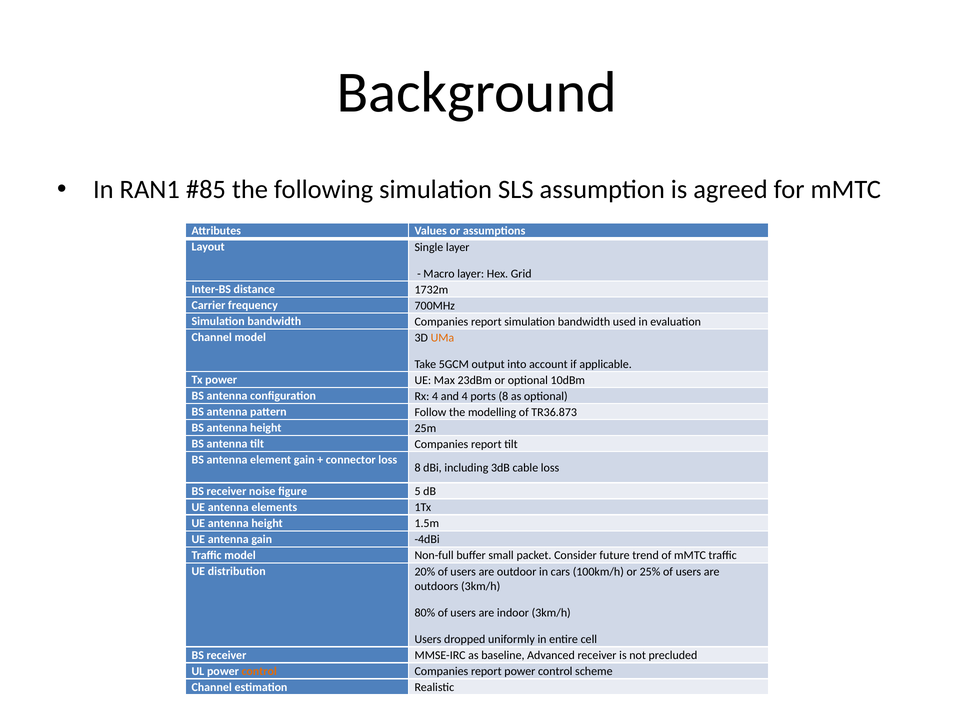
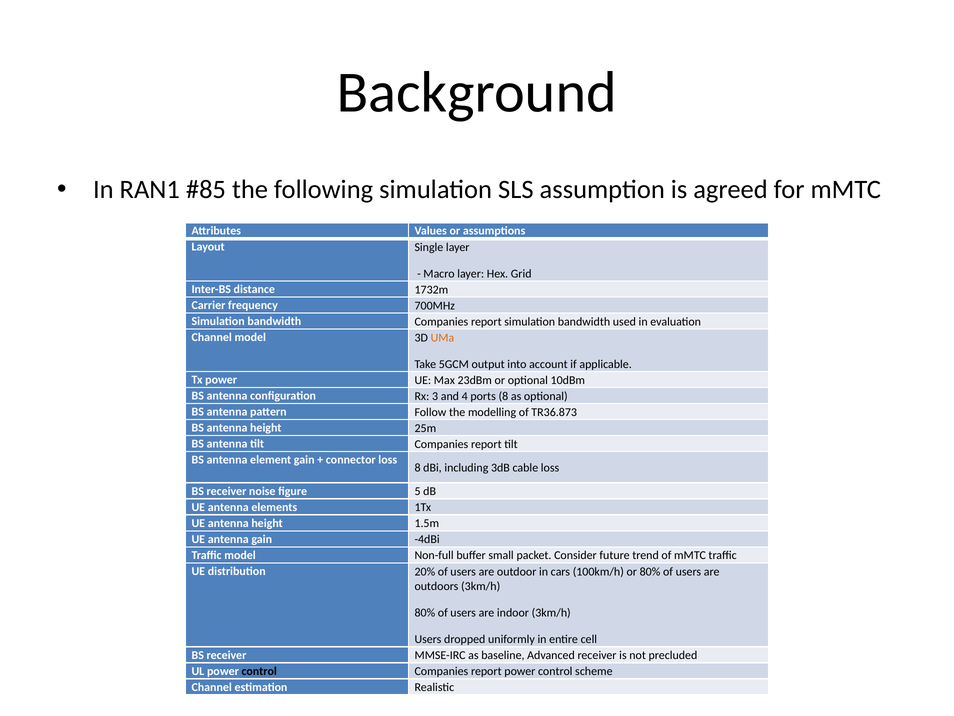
Rx 4: 4 -> 3
or 25%: 25% -> 80%
control at (259, 671) colour: orange -> black
